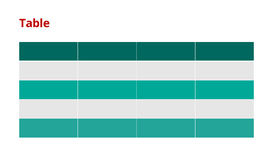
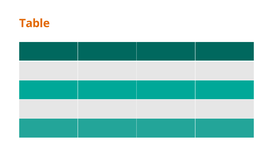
Table colour: red -> orange
